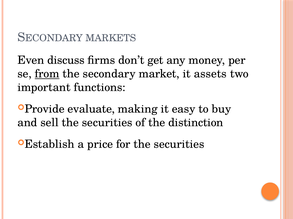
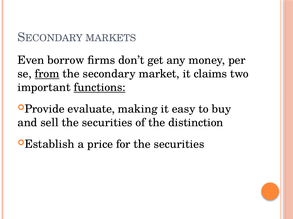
discuss: discuss -> borrow
assets: assets -> claims
functions underline: none -> present
